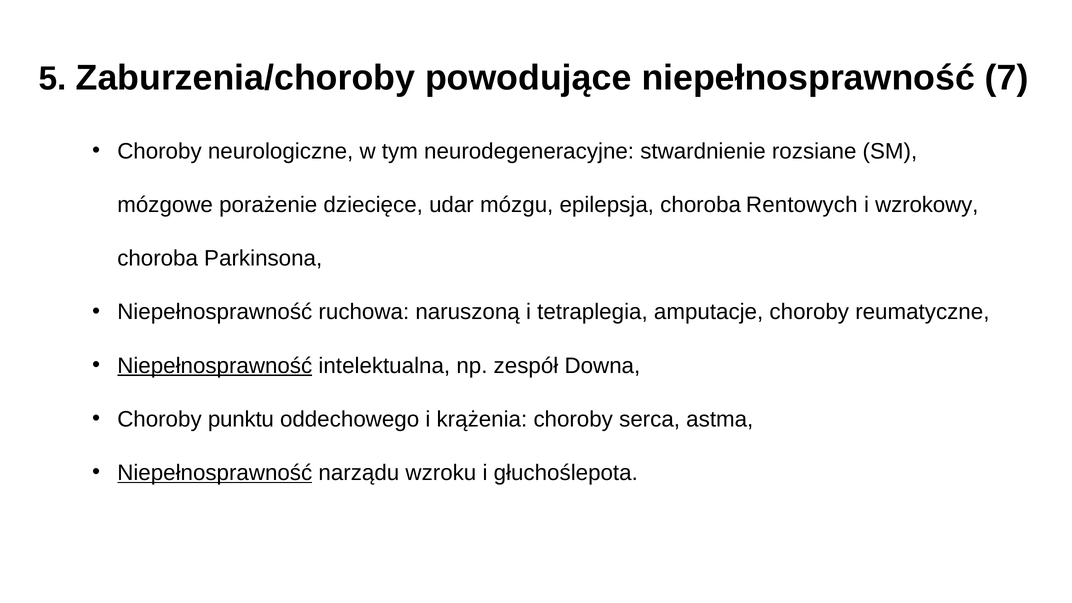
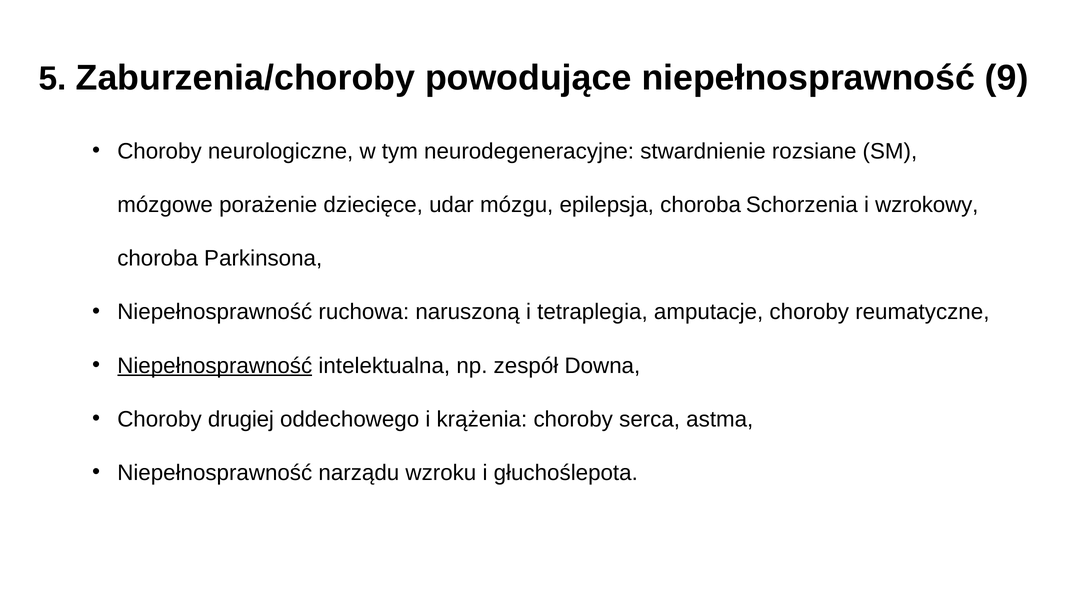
7: 7 -> 9
Rentowych: Rentowych -> Schorzenia
punktu: punktu -> drugiej
Niepełnosprawność at (215, 473) underline: present -> none
